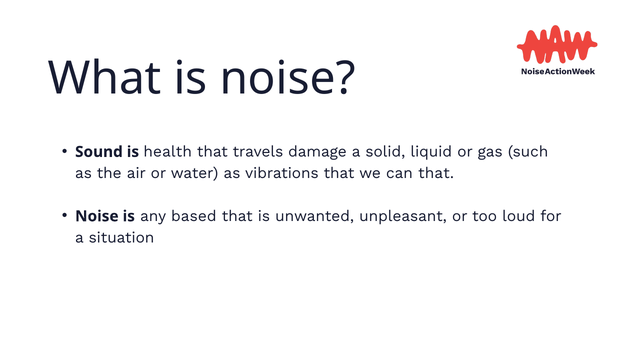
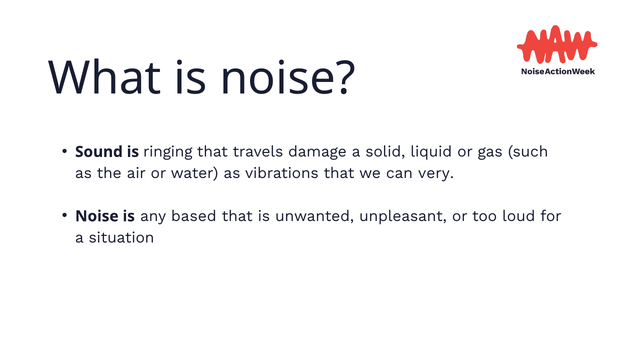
health: health -> ringing
can that: that -> very
